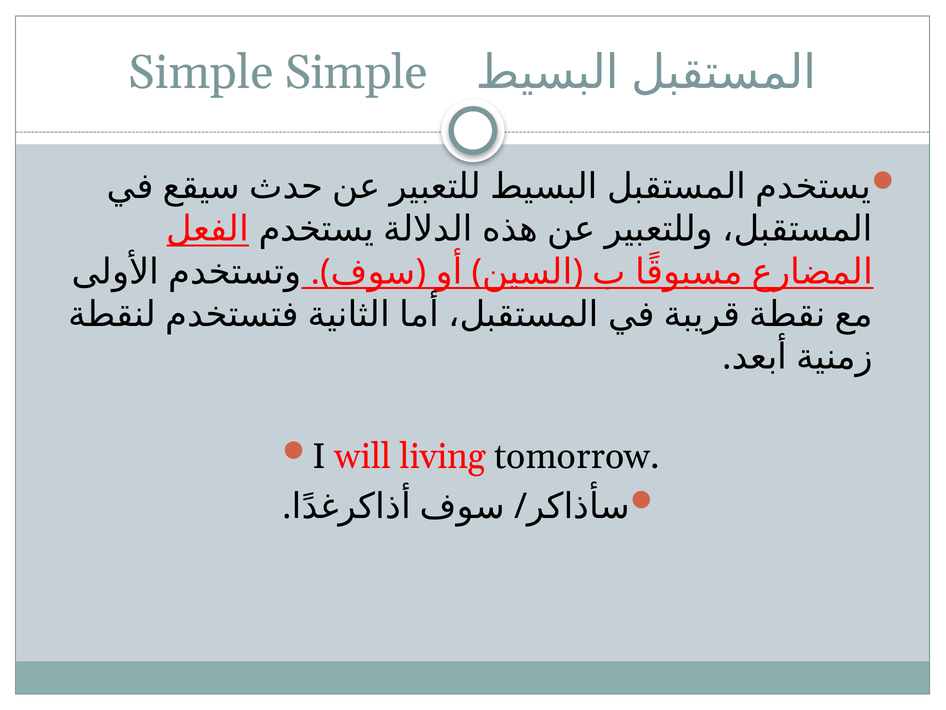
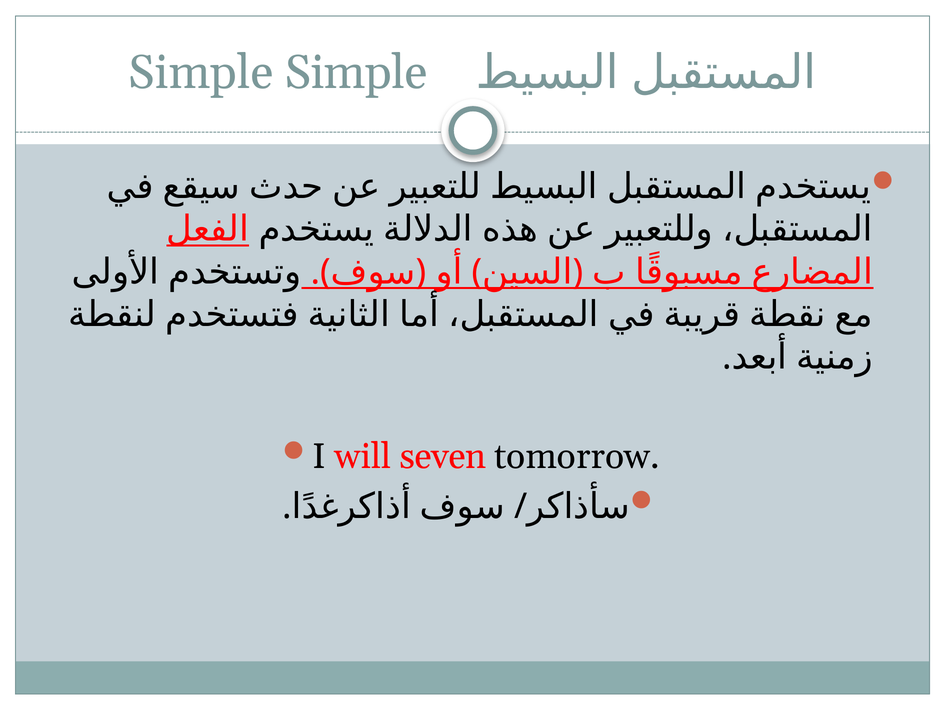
living: living -> seven
